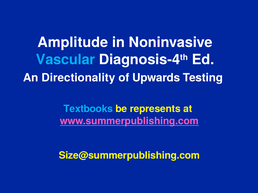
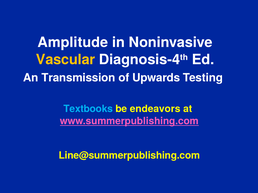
Vascular colour: light blue -> yellow
Directionality: Directionality -> Transmission
represents: represents -> endeavors
Size@summerpublishing.com: Size@summerpublishing.com -> Line@summerpublishing.com
